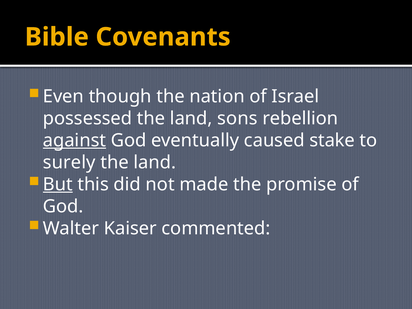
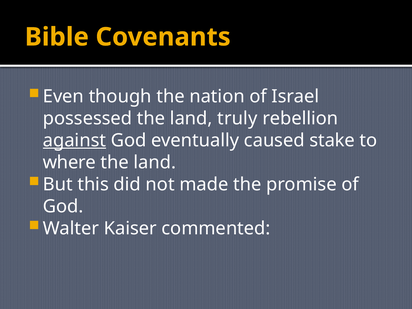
sons: sons -> truly
surely: surely -> where
But underline: present -> none
